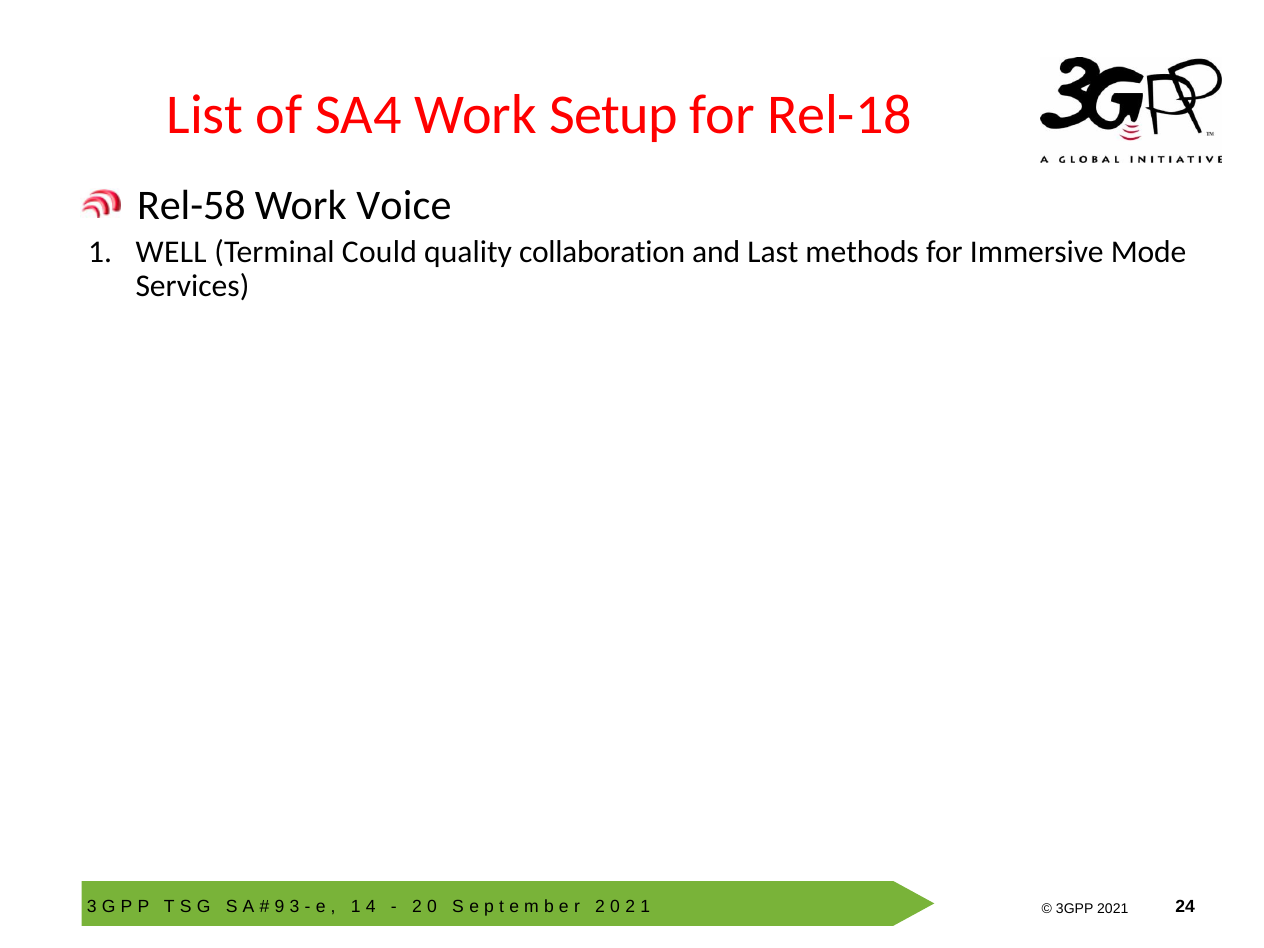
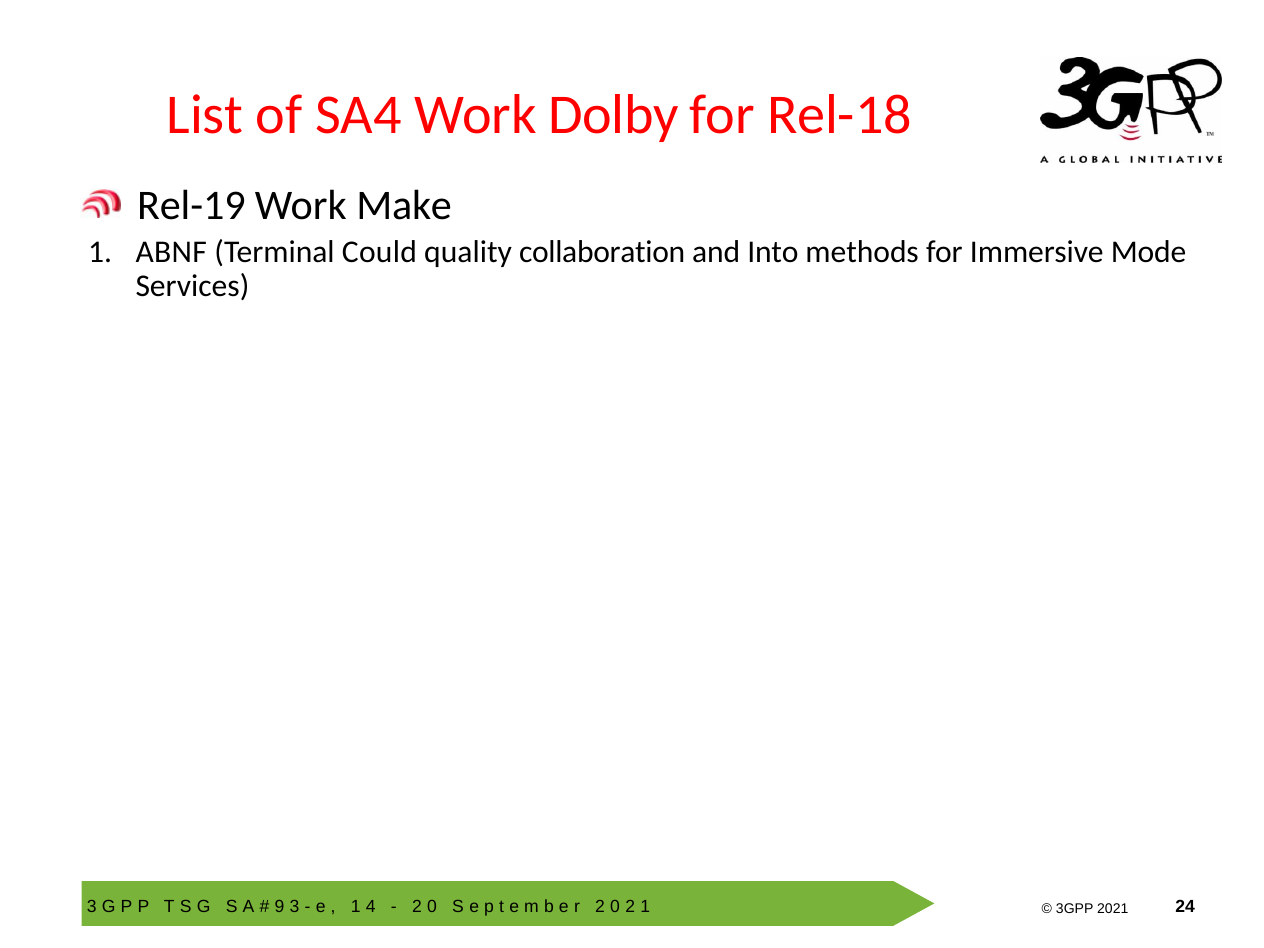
Setup: Setup -> Dolby
Rel-58: Rel-58 -> Rel-19
Voice: Voice -> Make
WELL: WELL -> ABNF
Last: Last -> Into
